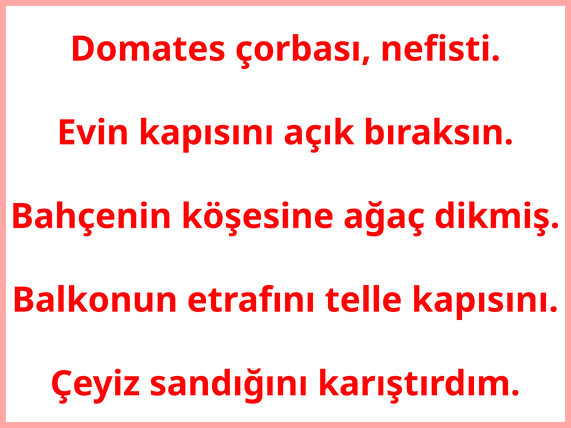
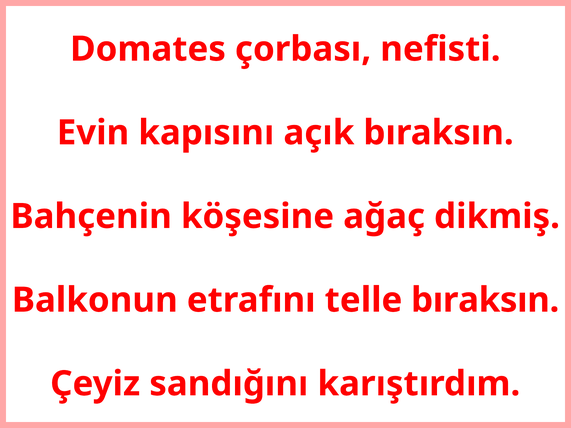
telle kapısını: kapısını -> bıraksın
